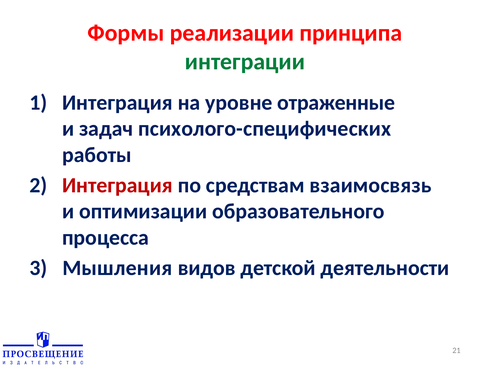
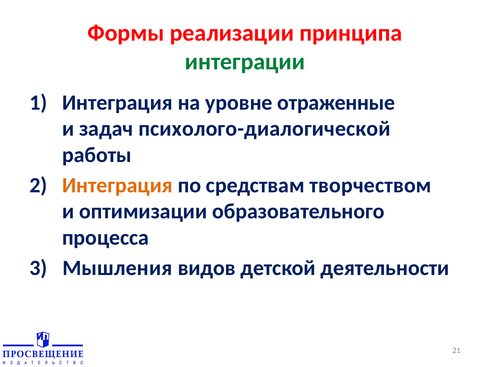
психолого-специфических: психолого-специфических -> психолого-диалогической
Интеграция at (117, 186) colour: red -> orange
взаимосвязь: взаимосвязь -> творчеством
